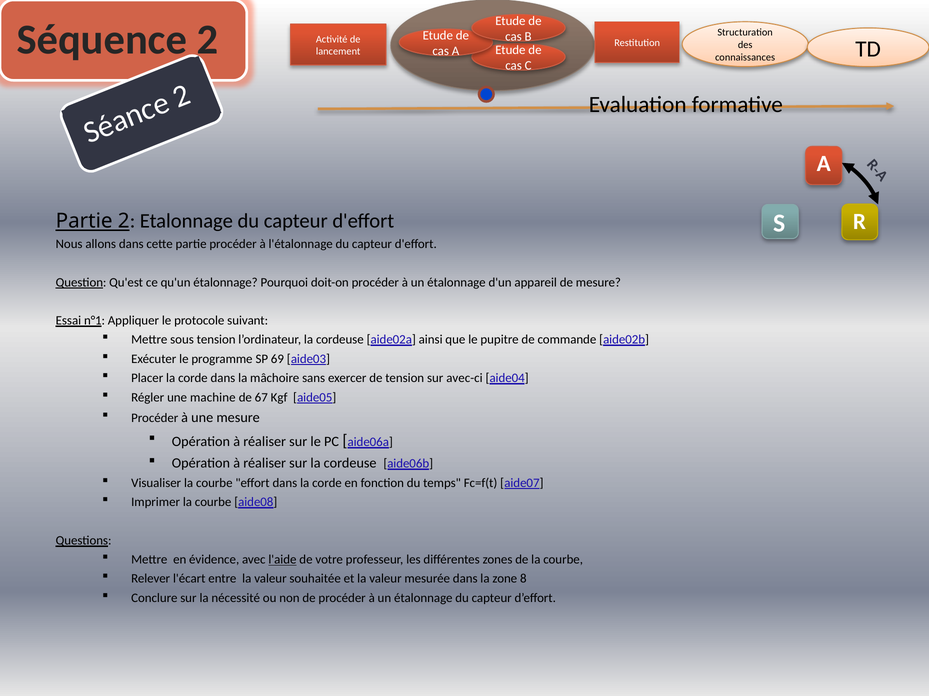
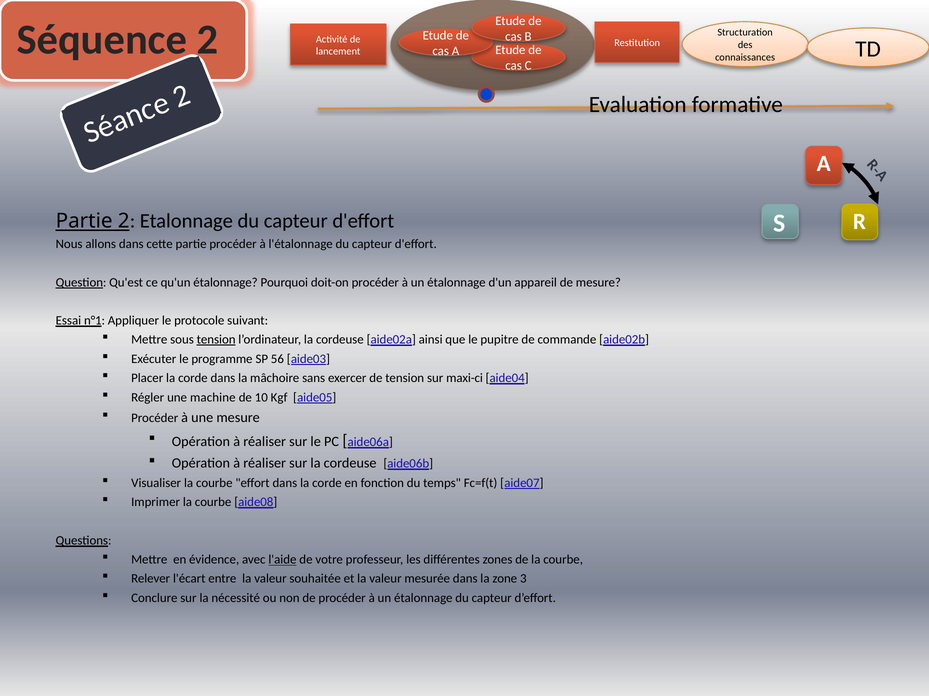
tension at (216, 340) underline: none -> present
69: 69 -> 56
avec-ci: avec-ci -> maxi-ci
67: 67 -> 10
8: 8 -> 3
